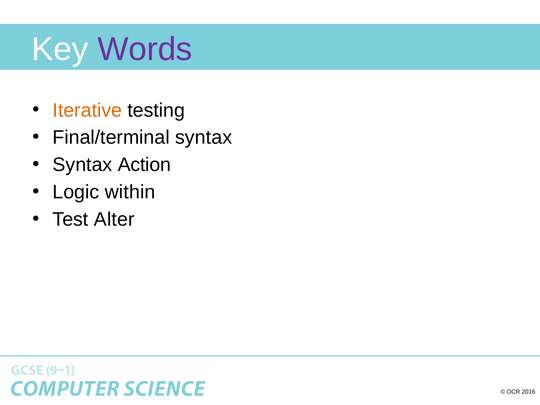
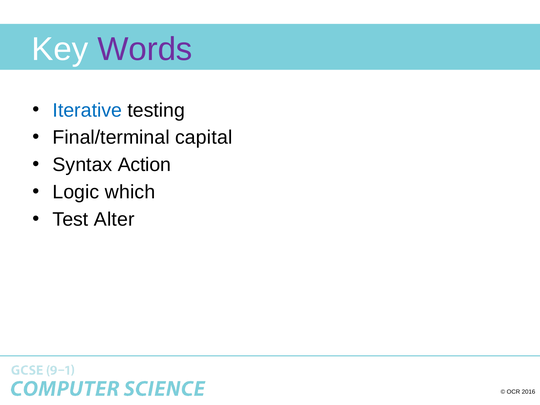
Iterative colour: orange -> blue
Final/terminal syntax: syntax -> capital
within: within -> which
